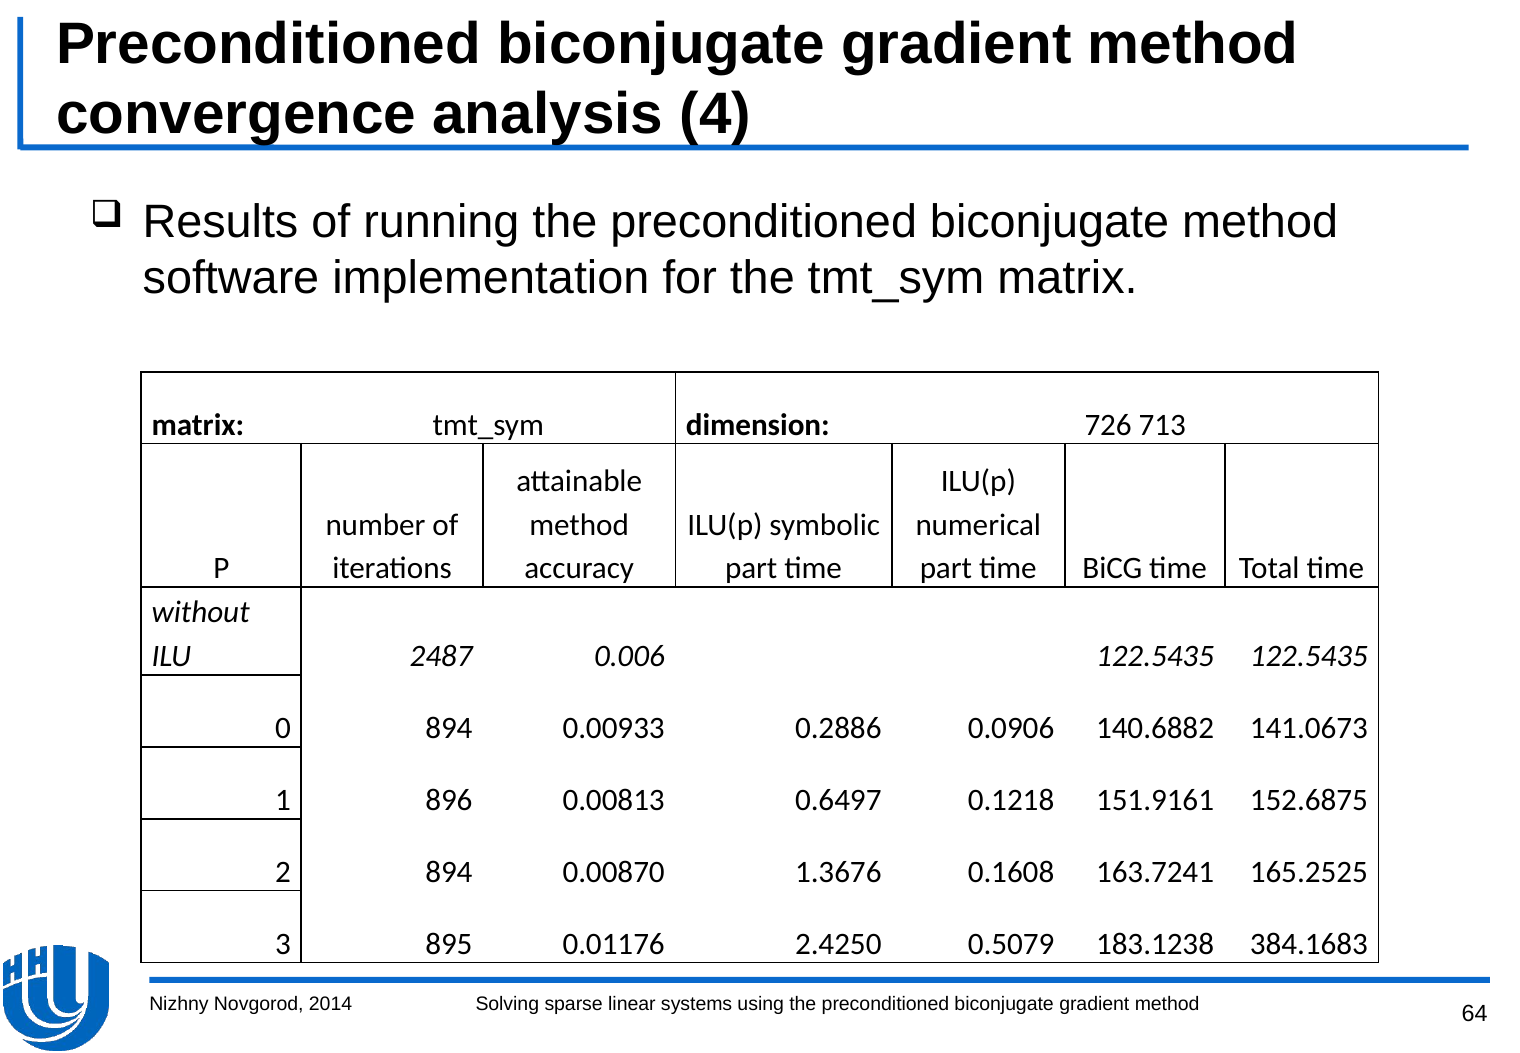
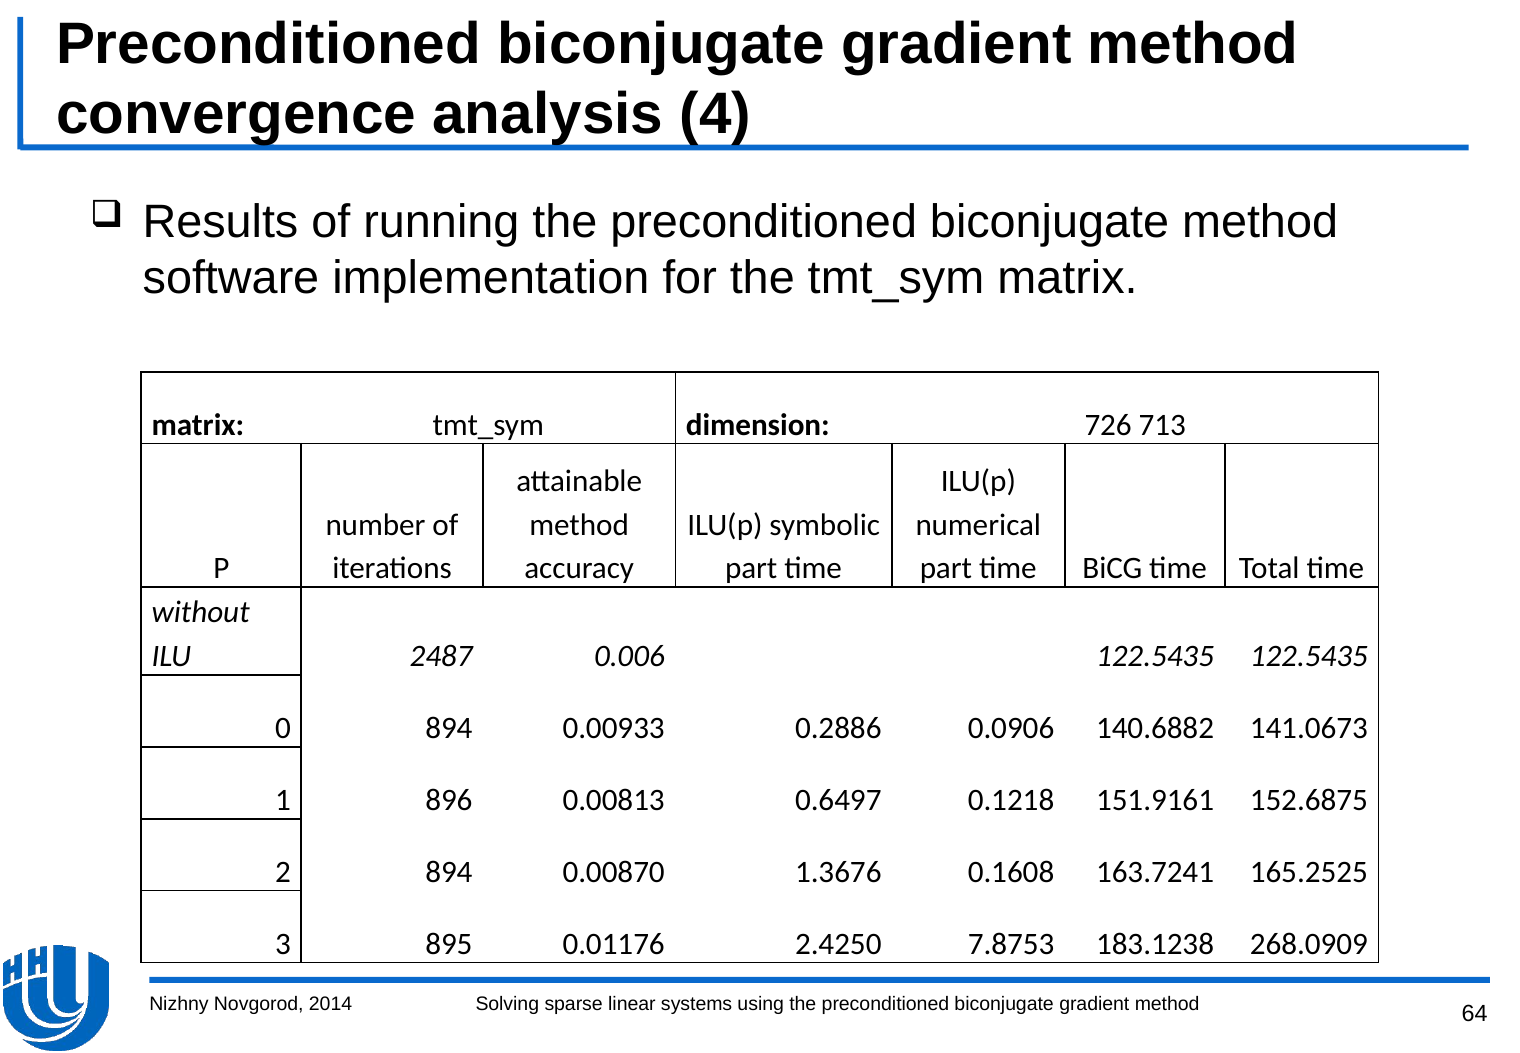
0.5079: 0.5079 -> 7.8753
384.1683: 384.1683 -> 268.0909
